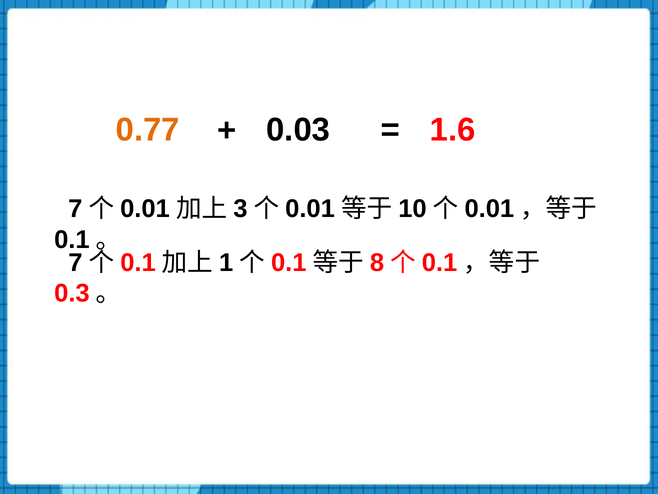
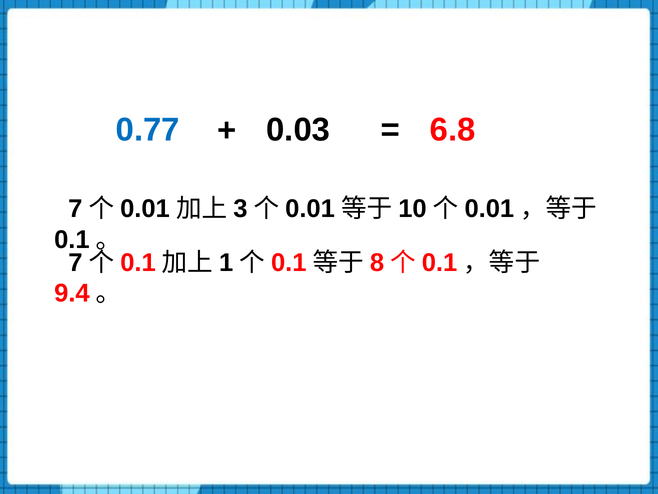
0.77 colour: orange -> blue
1.6: 1.6 -> 6.8
0.3: 0.3 -> 9.4
